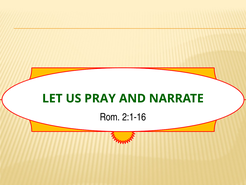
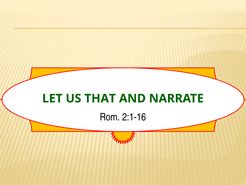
PRAY: PRAY -> THAT
